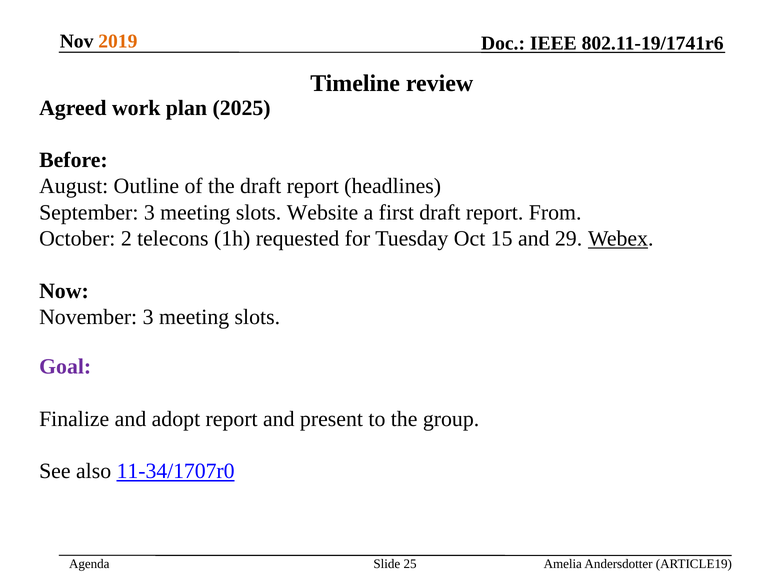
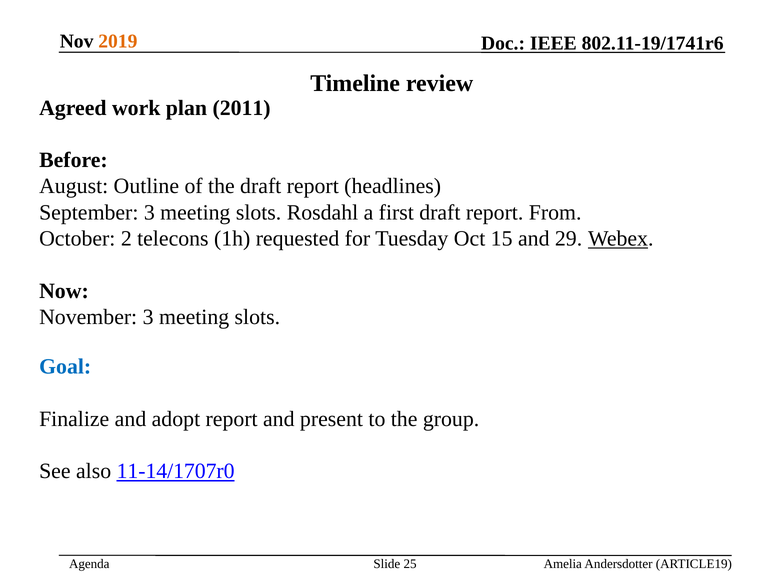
2025: 2025 -> 2011
Website: Website -> Rosdahl
Goal colour: purple -> blue
11-34/1707r0: 11-34/1707r0 -> 11-14/1707r0
